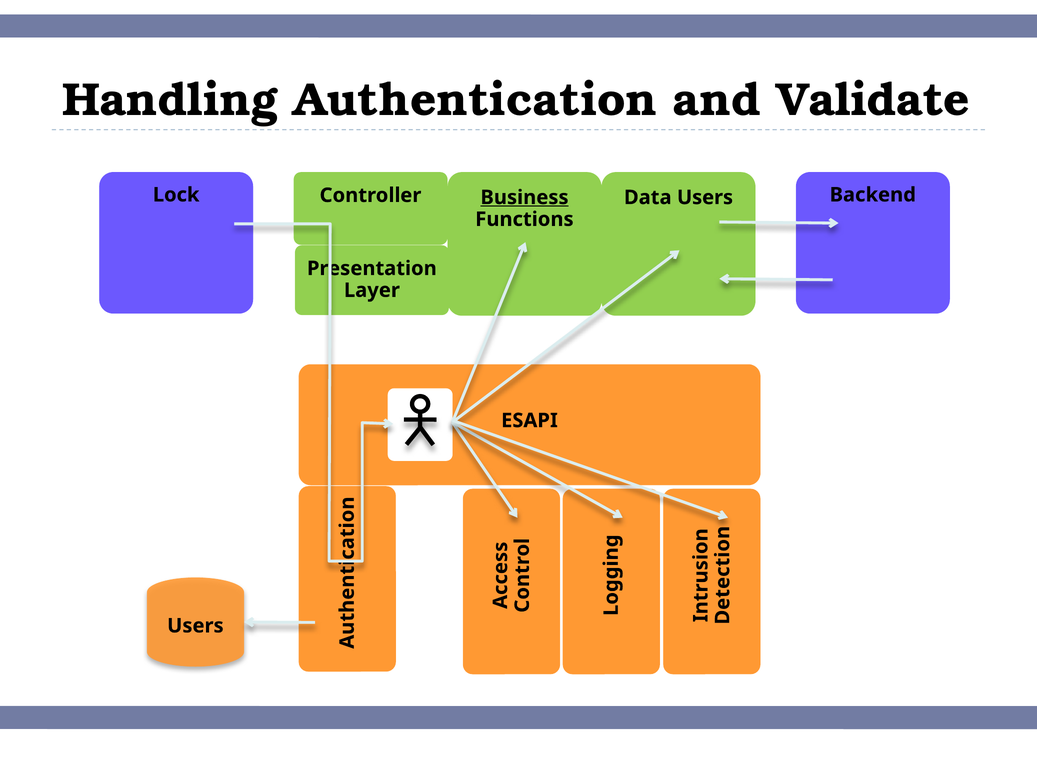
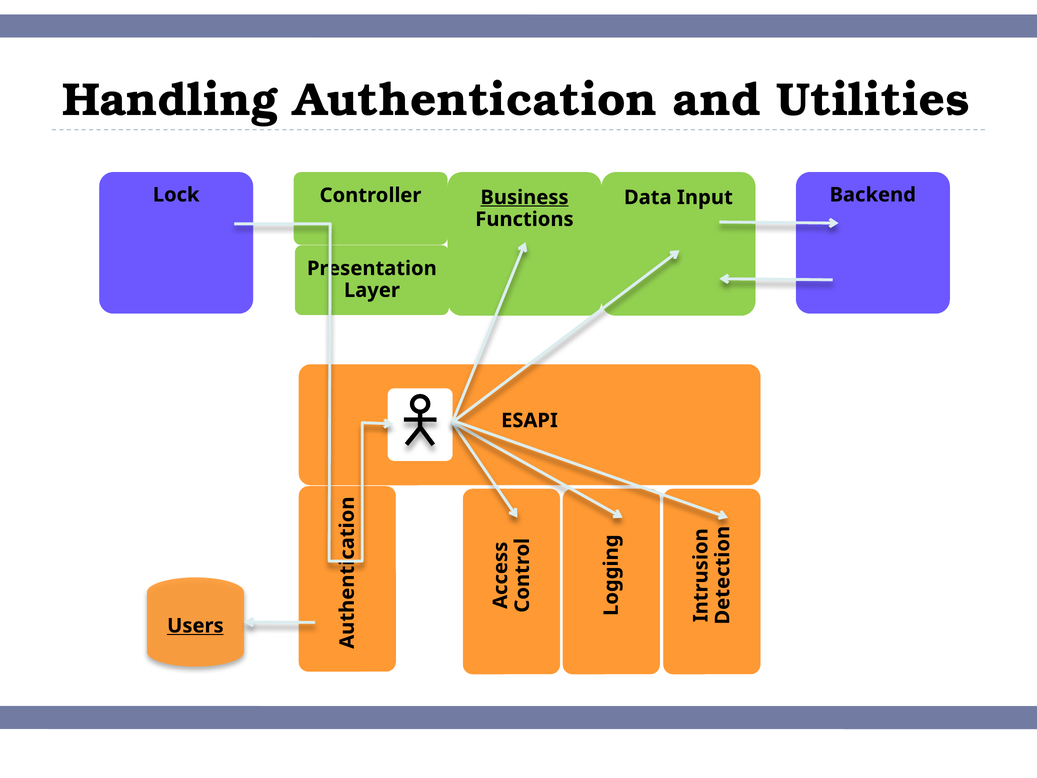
Validate: Validate -> Utilities
Data Users: Users -> Input
Users at (195, 626) underline: none -> present
